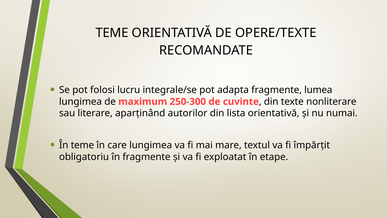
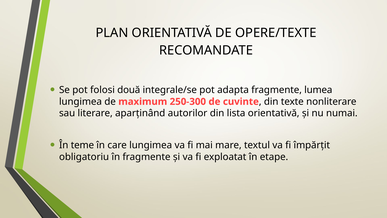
TEME at (112, 33): TEME -> PLAN
lucru: lucru -> două
